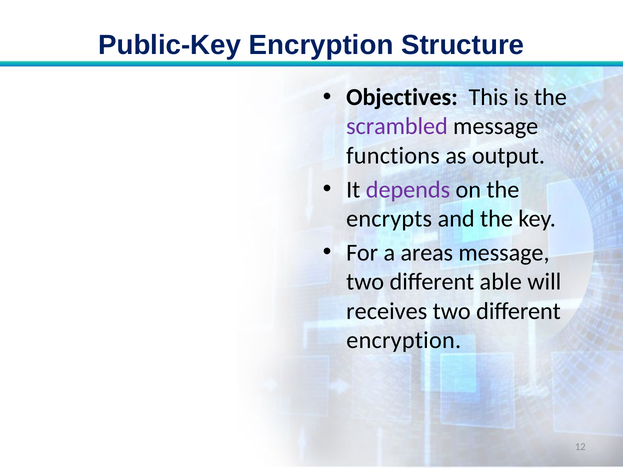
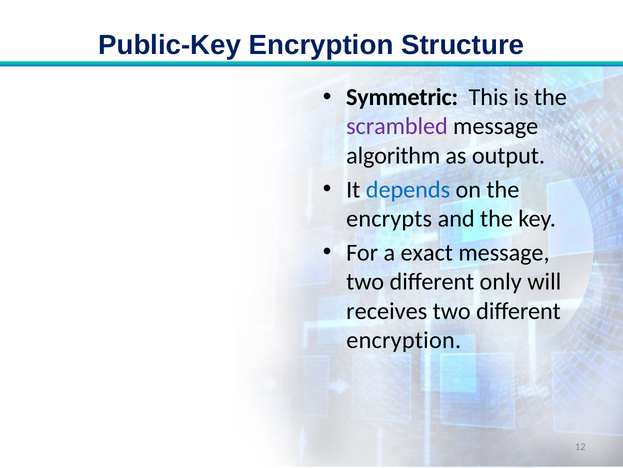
Objectives: Objectives -> Symmetric
functions: functions -> algorithm
depends colour: purple -> blue
areas: areas -> exact
able: able -> only
